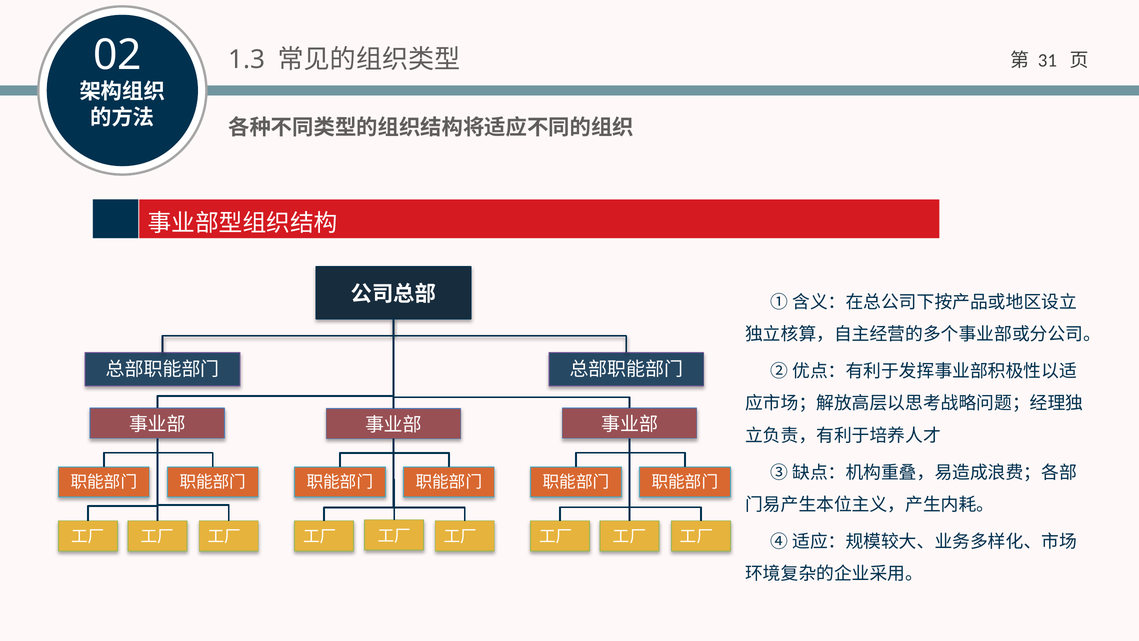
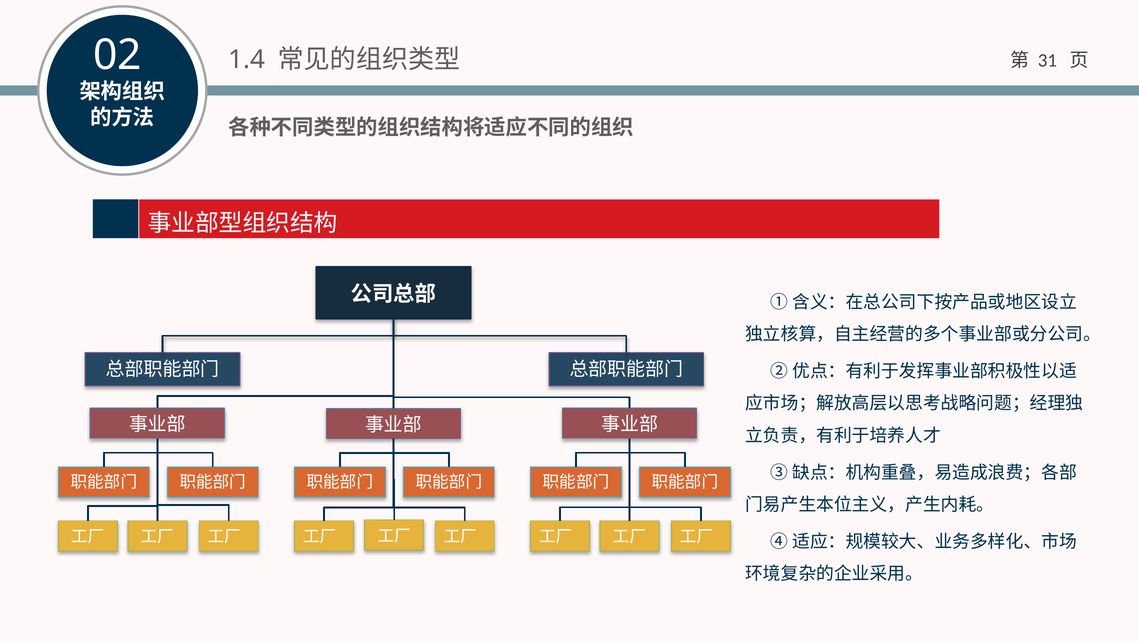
1.3: 1.3 -> 1.4
